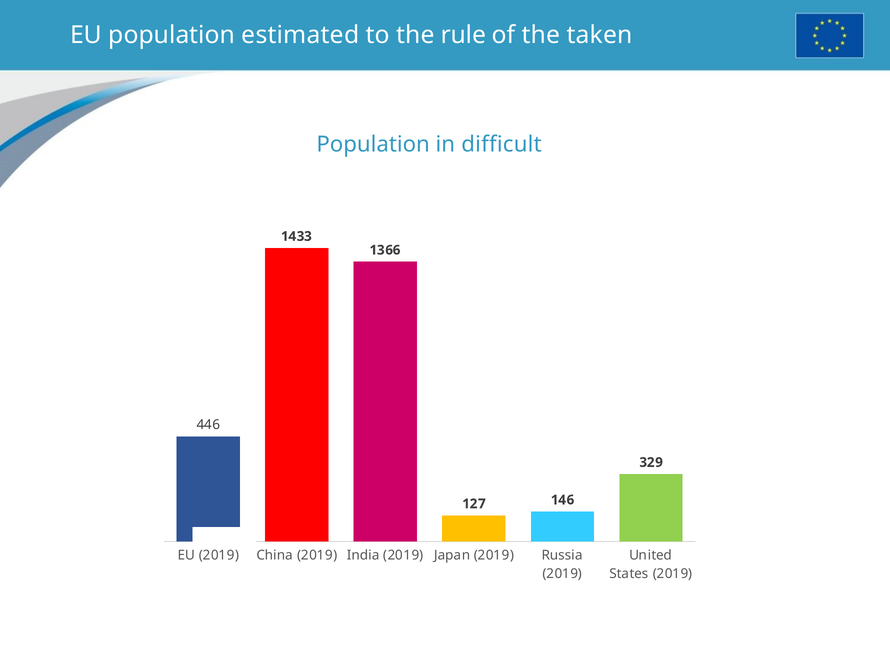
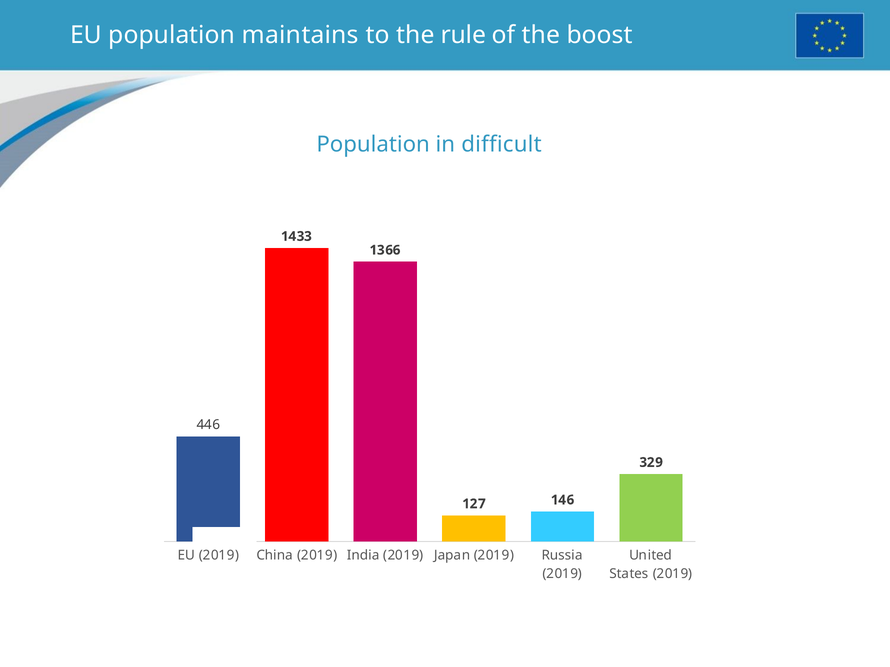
estimated: estimated -> maintains
taken: taken -> boost
